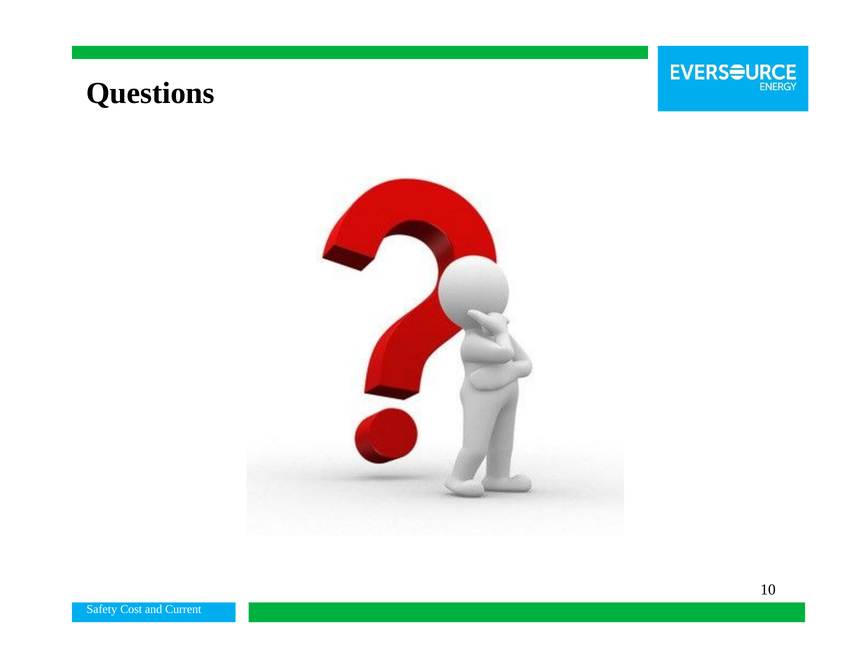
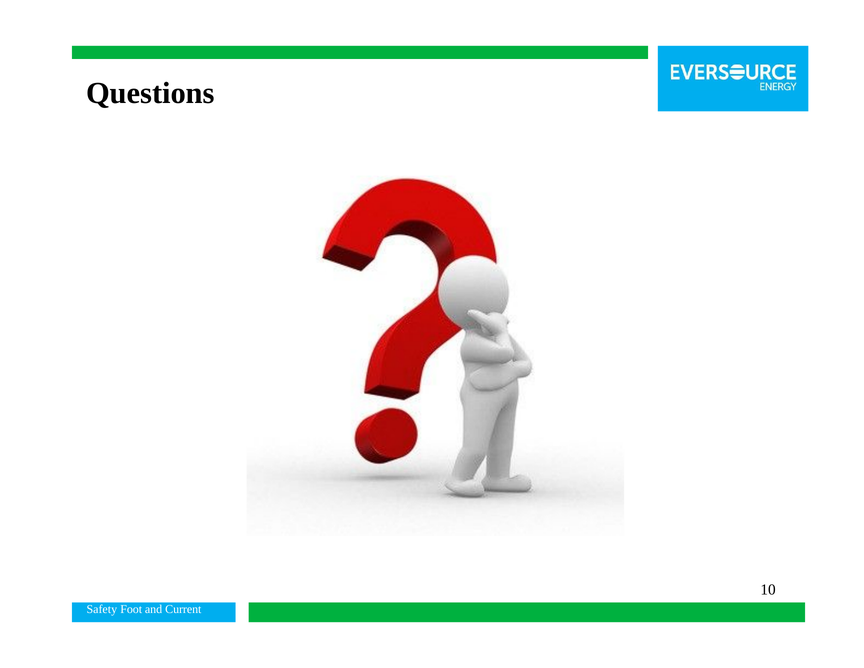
Cost: Cost -> Foot
